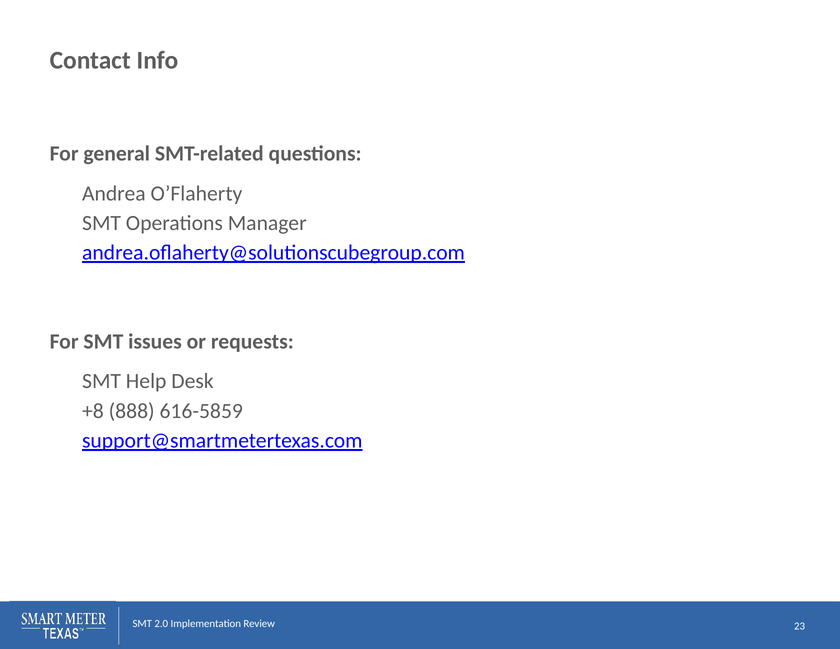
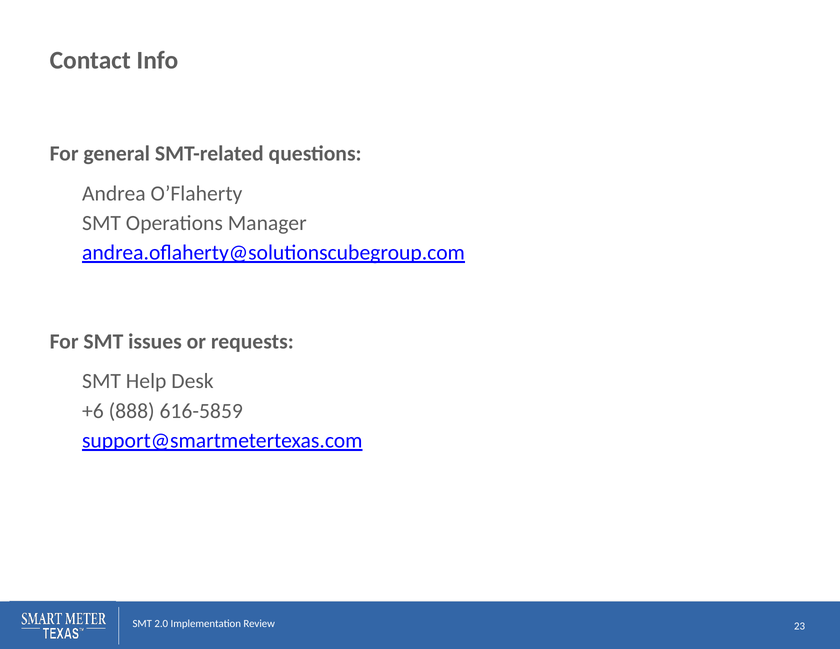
+8: +8 -> +6
